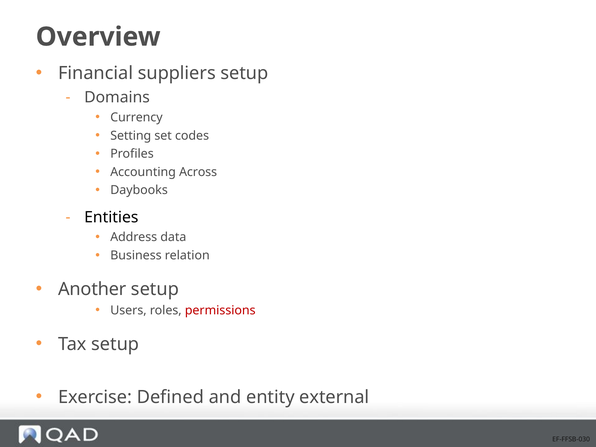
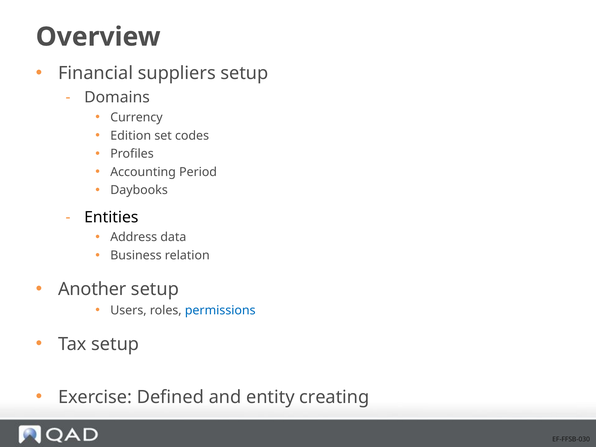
Setting: Setting -> Edition
Across: Across -> Period
permissions colour: red -> blue
external: external -> creating
